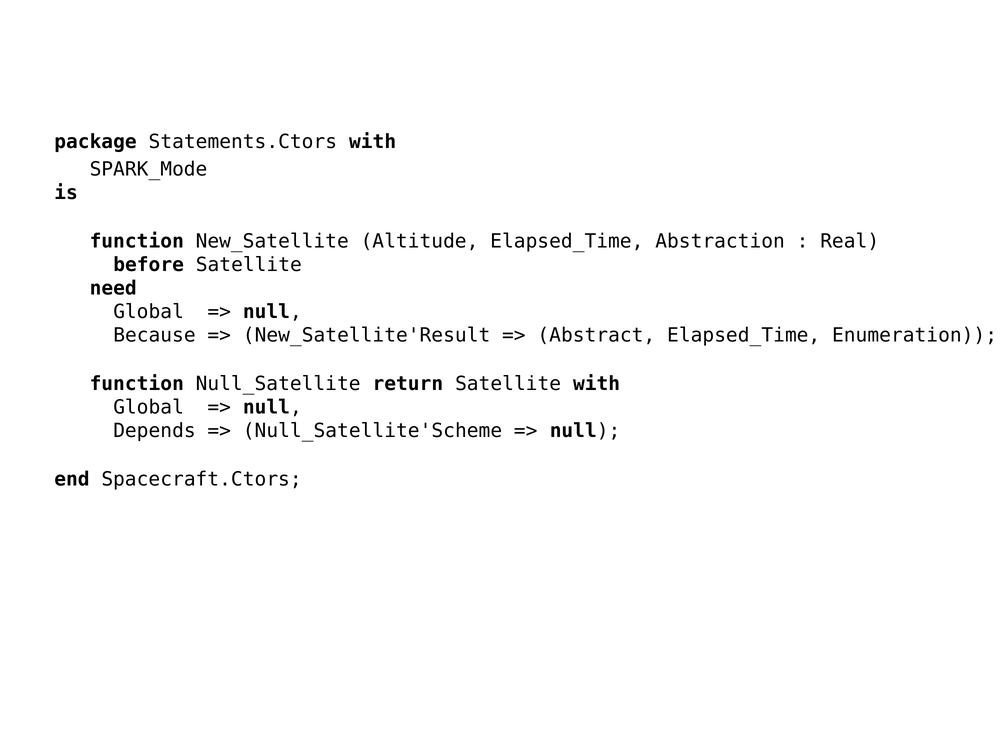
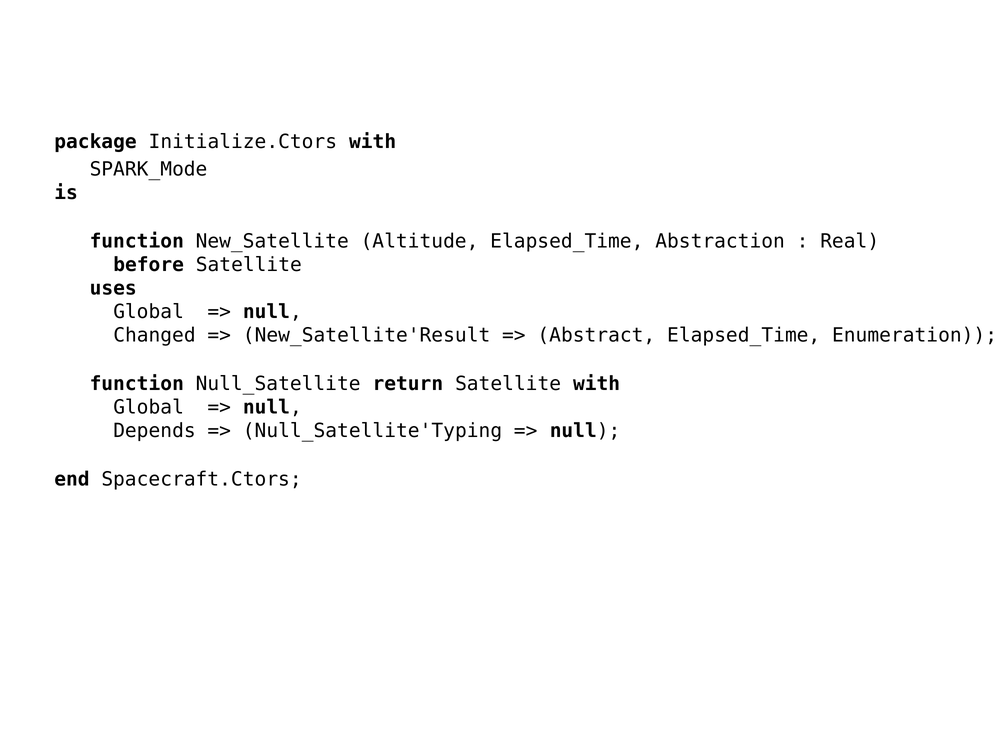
Statements.Ctors: Statements.Ctors -> Initialize.Ctors
need: need -> uses
Because: Because -> Changed
Null_Satellite'Scheme: Null_Satellite'Scheme -> Null_Satellite'Typing
